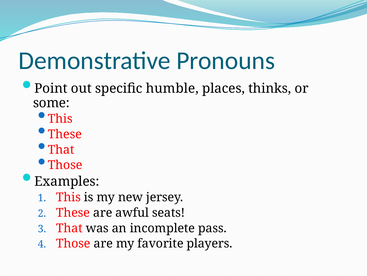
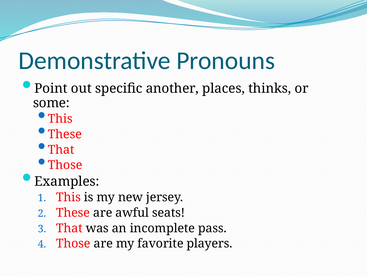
humble: humble -> another
